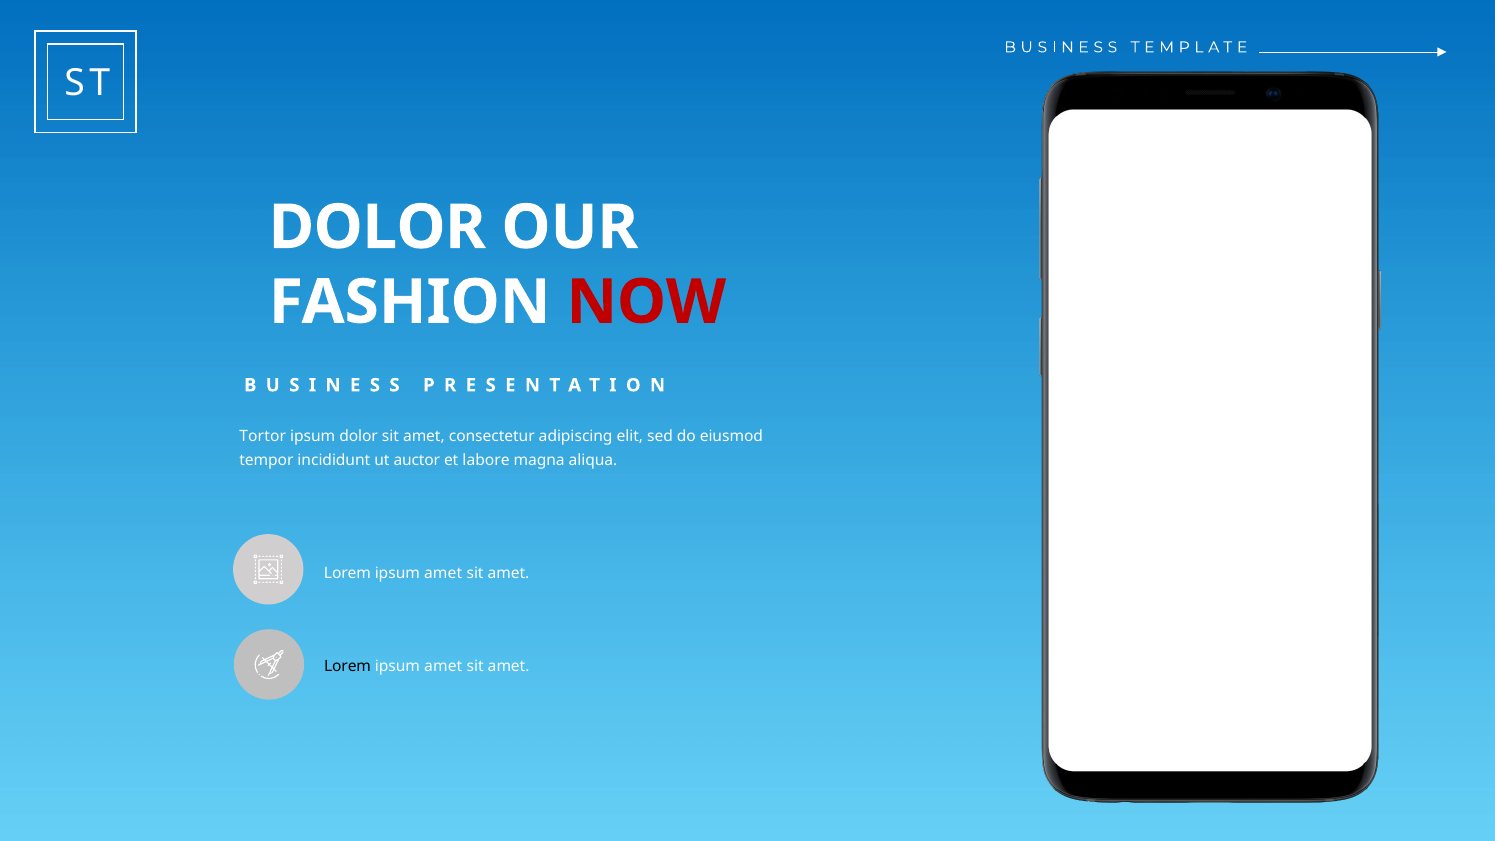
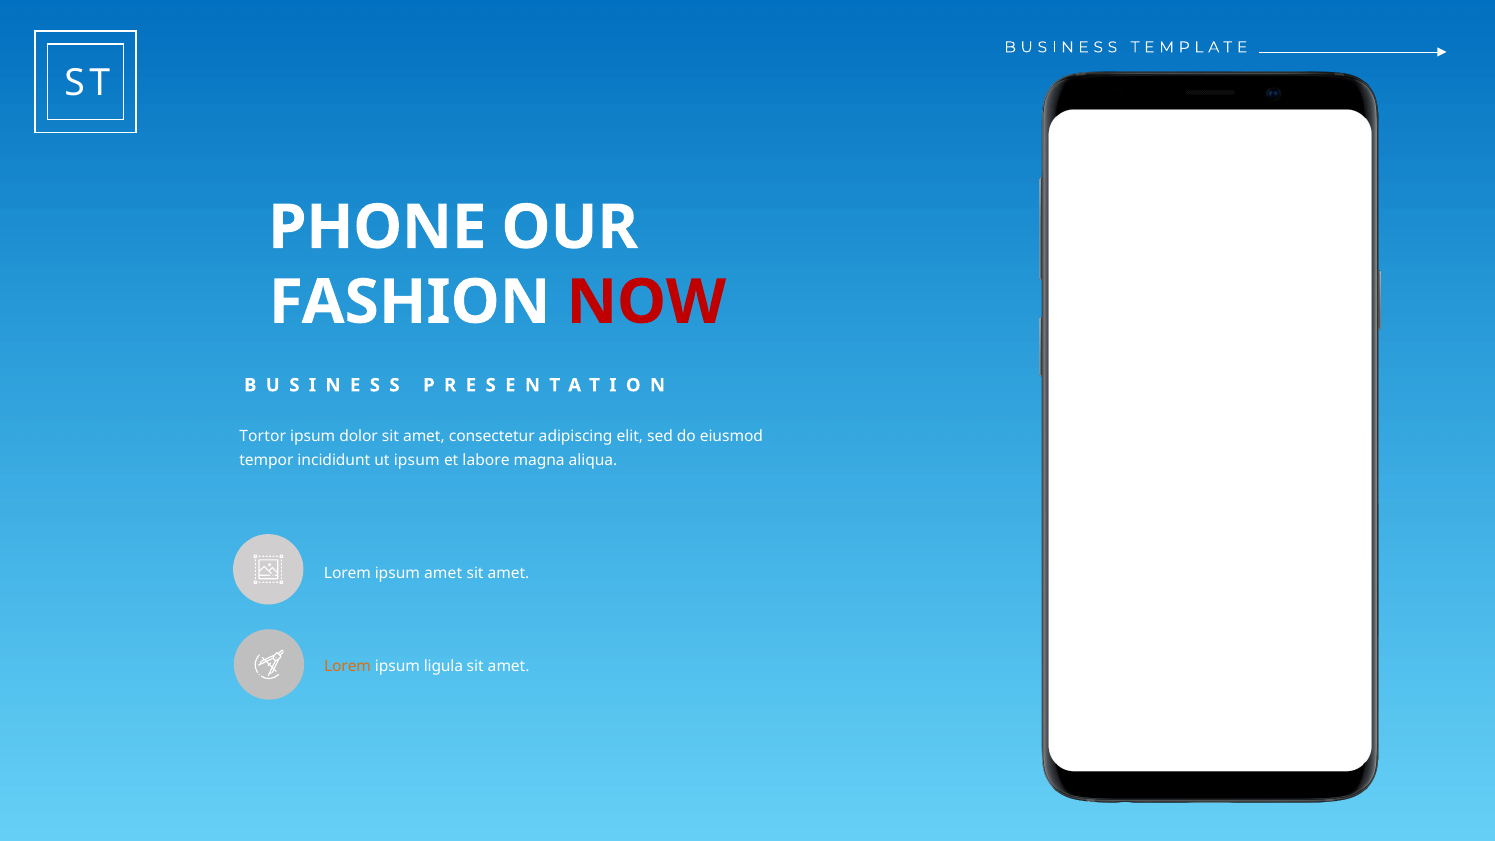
DOLOR at (377, 227): DOLOR -> PHONE
ut auctor: auctor -> ipsum
Lorem at (348, 666) colour: black -> orange
amet at (443, 666): amet -> ligula
